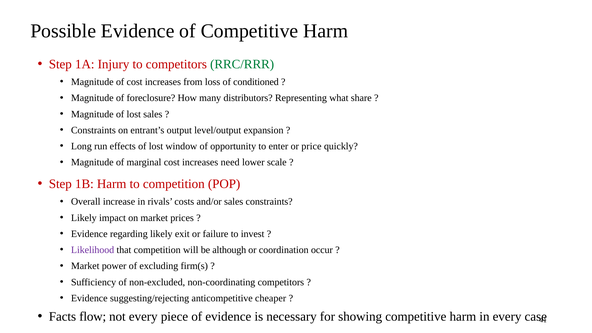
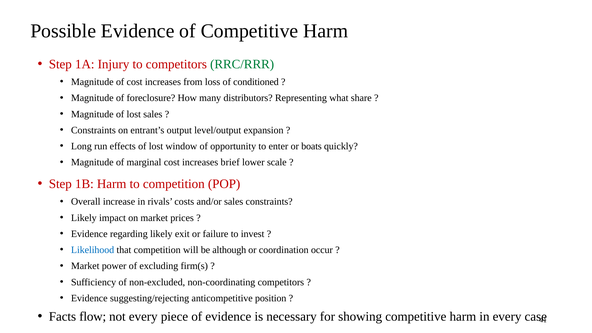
price: price -> boats
need: need -> brief
Likelihood colour: purple -> blue
cheaper: cheaper -> position
